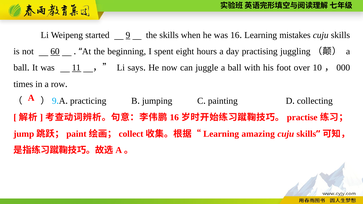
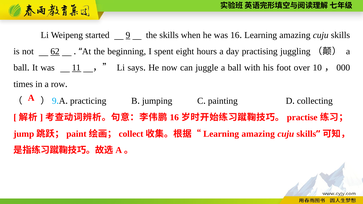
mistakes at (295, 35): mistakes -> amazing
60: 60 -> 62
